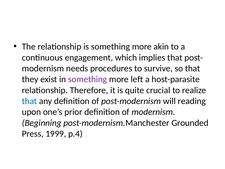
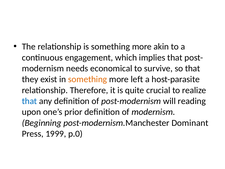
procedures: procedures -> economical
something at (88, 79) colour: purple -> orange
Grounded: Grounded -> Dominant
p.4: p.4 -> p.0
